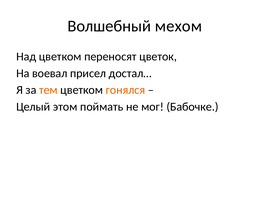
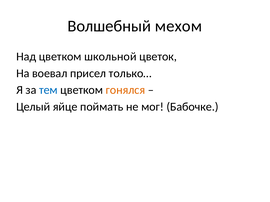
переносят: переносят -> школьной
достал…: достал… -> только…
тем colour: orange -> blue
этом: этом -> яйце
